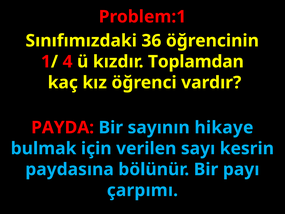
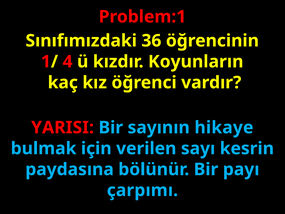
Toplamdan: Toplamdan -> Koyunların
PAYDA: PAYDA -> YARISI
